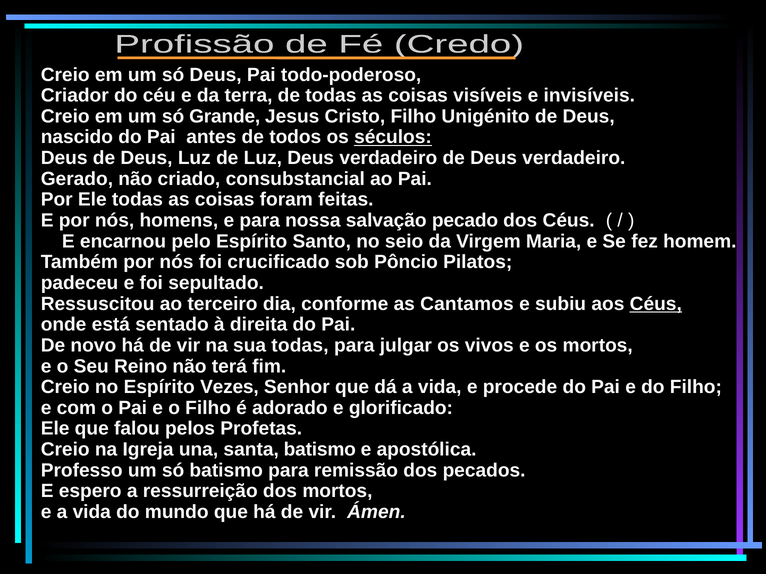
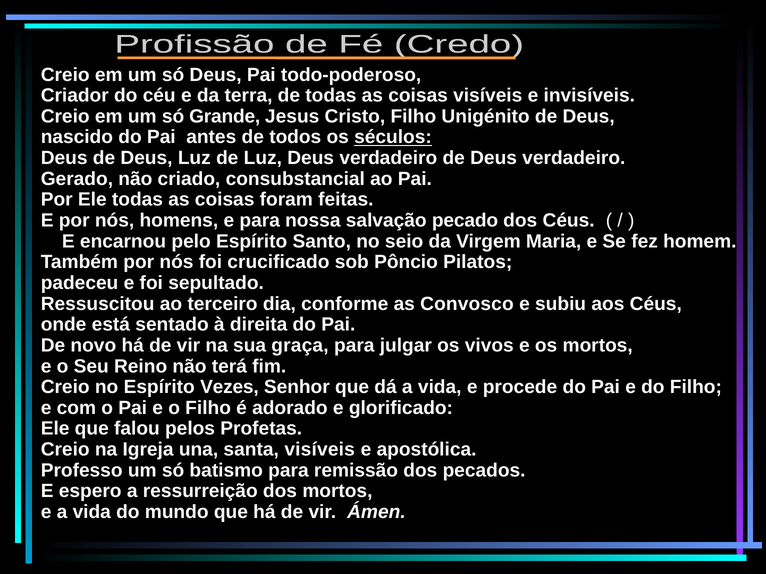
Cantamos: Cantamos -> Convosco
Céus at (656, 304) underline: present -> none
sua todas: todas -> graça
santa batismo: batismo -> visíveis
